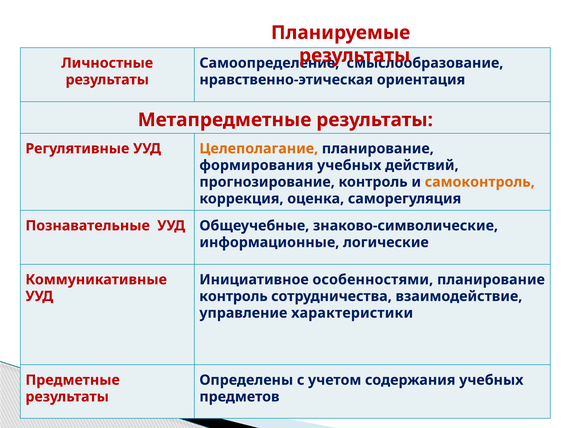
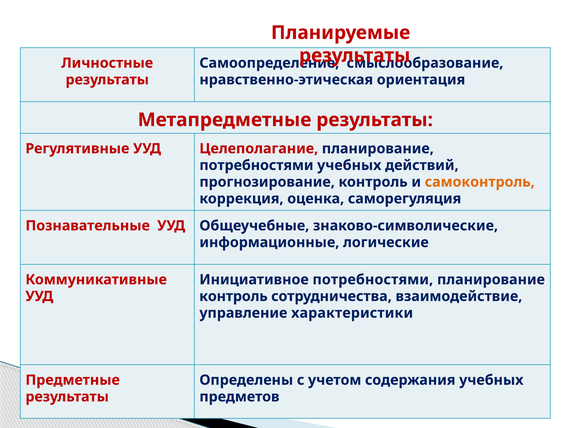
Целеполагание colour: orange -> red
формирования at (256, 165): формирования -> потребностями
Инициативное особенностями: особенностями -> потребностями
